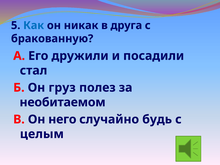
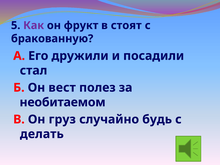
Как colour: blue -> purple
никак: никак -> фрукт
друга: друга -> стоят
груз: груз -> вест
него: него -> груз
целым: целым -> делать
